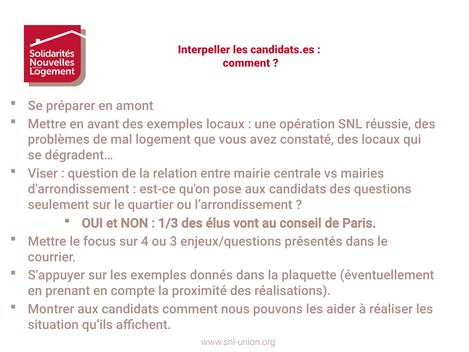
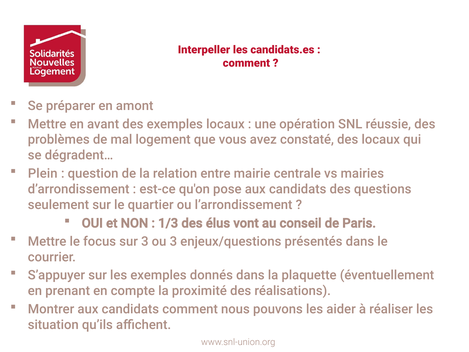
Viser: Viser -> Plein
sur 4: 4 -> 3
